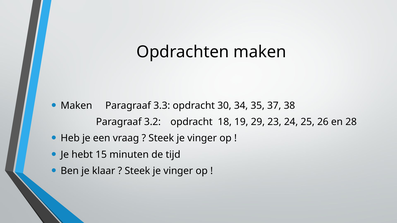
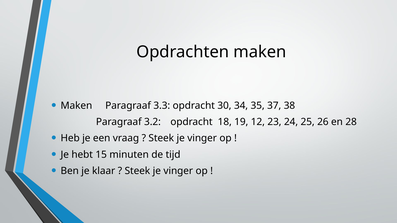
29: 29 -> 12
